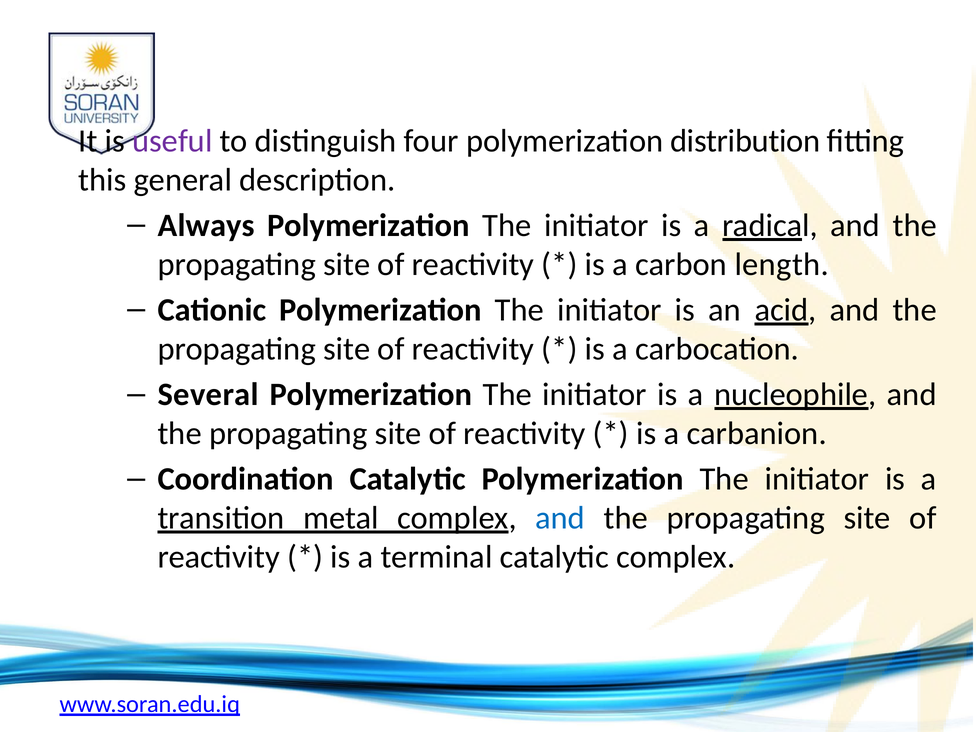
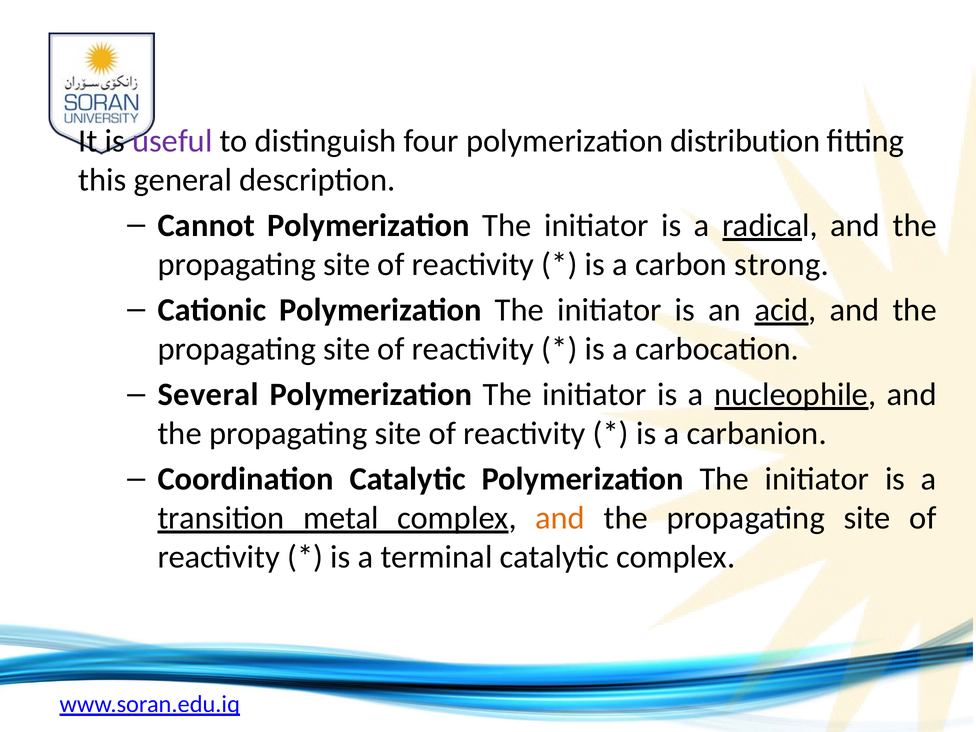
Always: Always -> Cannot
length: length -> strong
and at (560, 518) colour: blue -> orange
